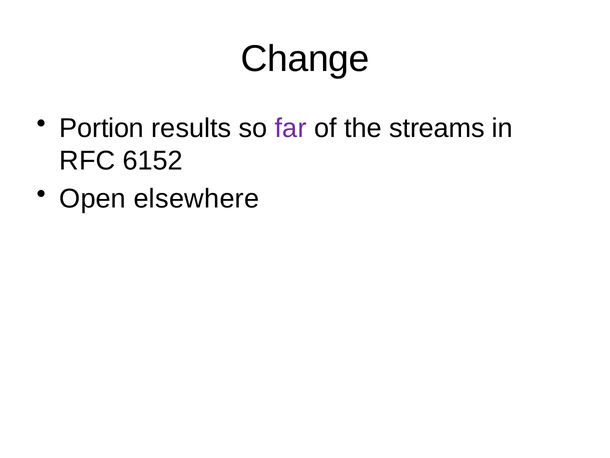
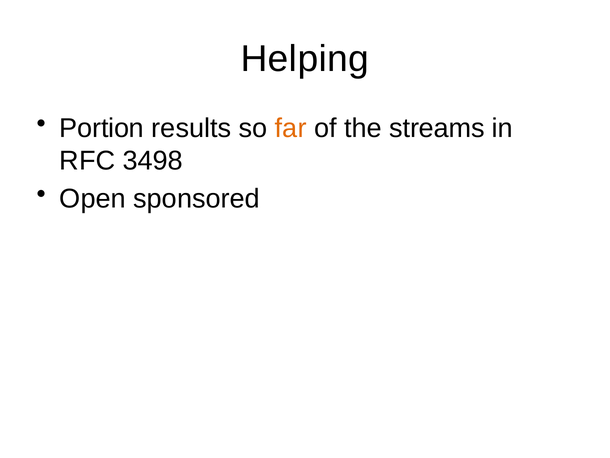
Change: Change -> Helping
far colour: purple -> orange
6152: 6152 -> 3498
elsewhere: elsewhere -> sponsored
